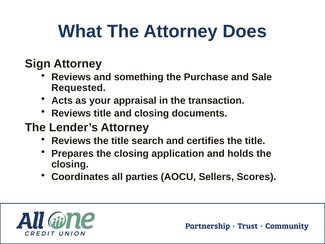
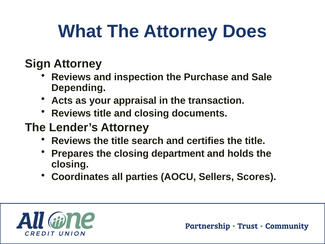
something: something -> inspection
Requested: Requested -> Depending
application: application -> department
